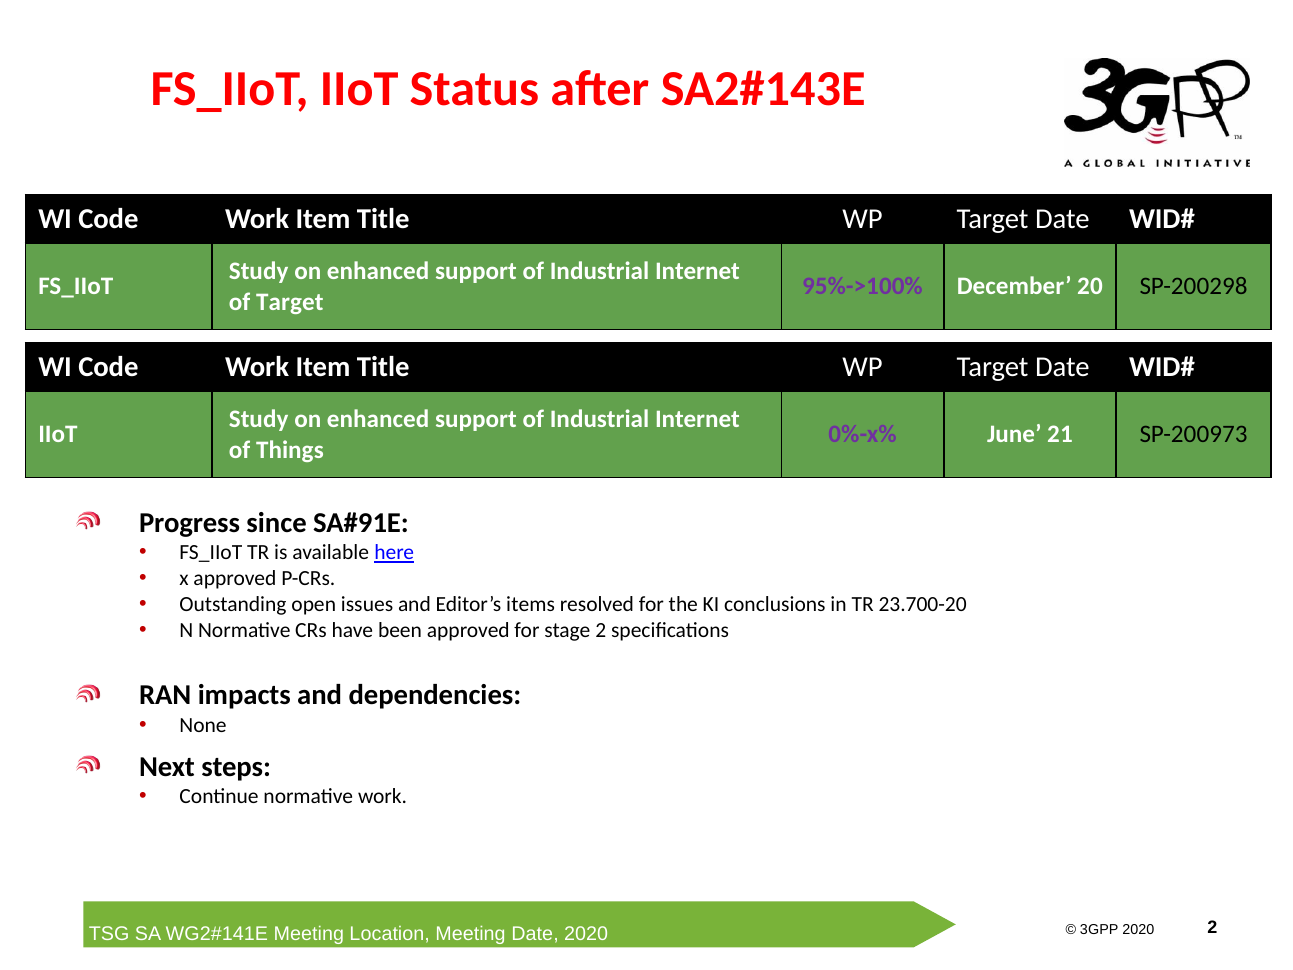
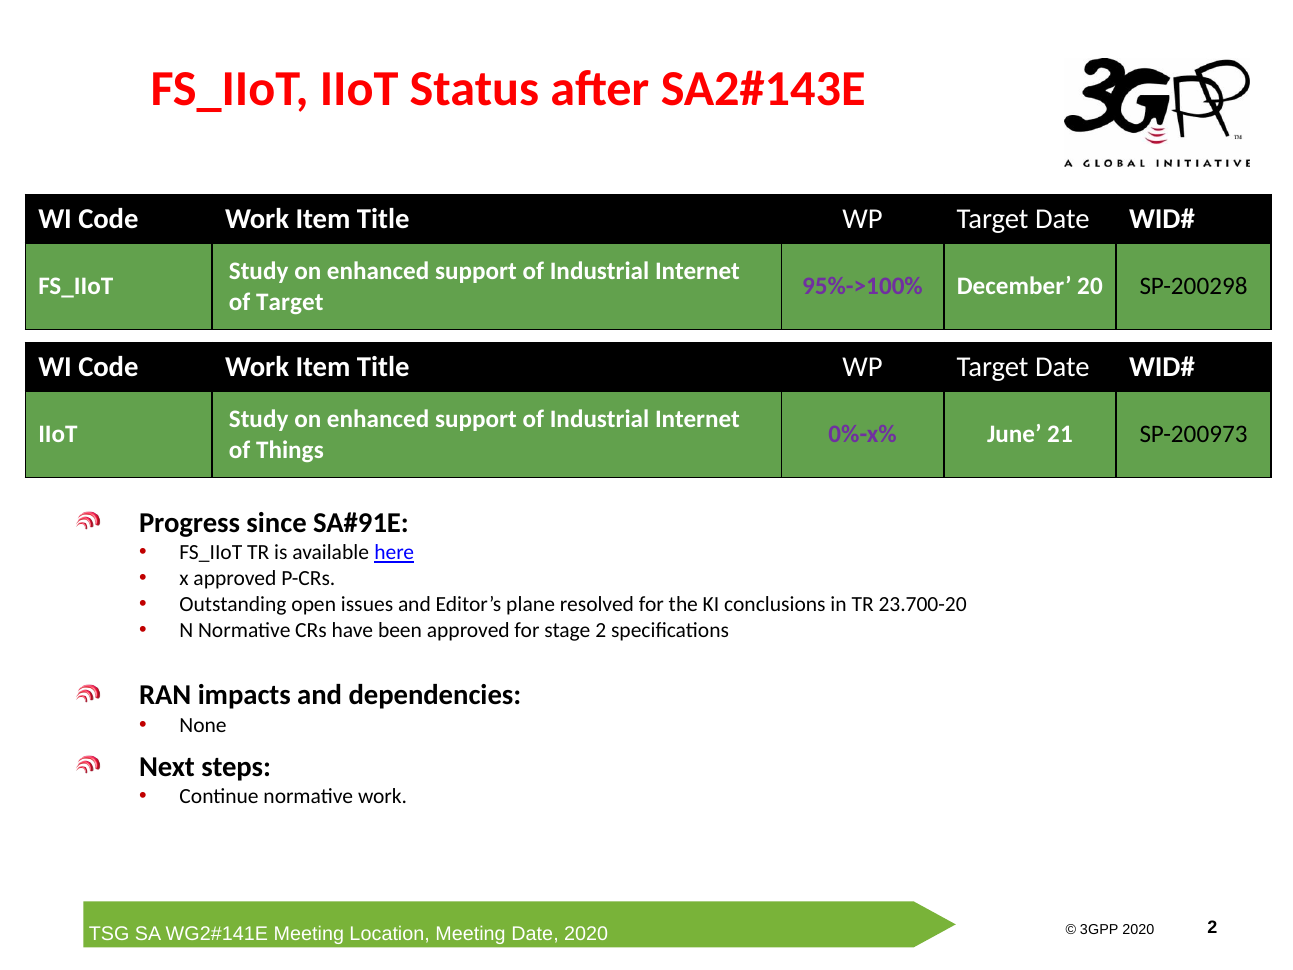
items: items -> plane
